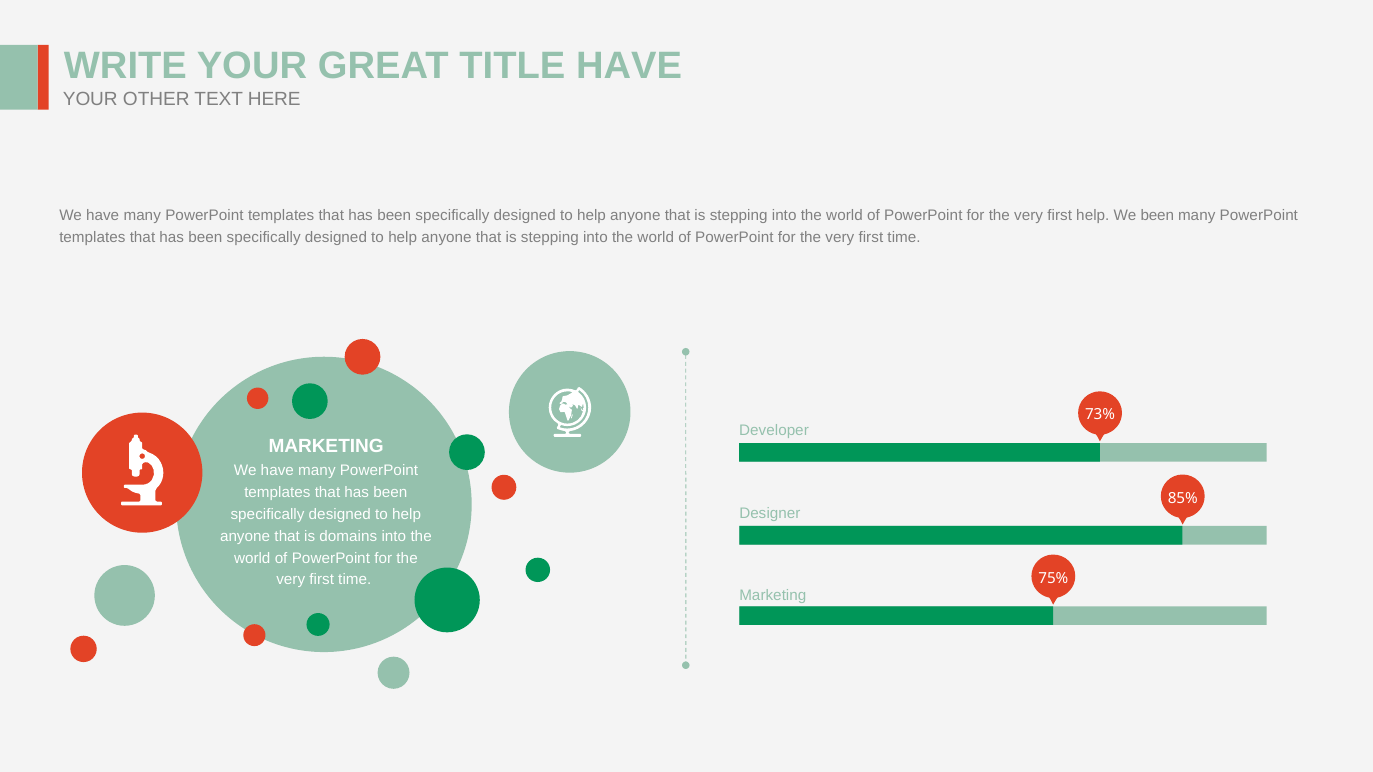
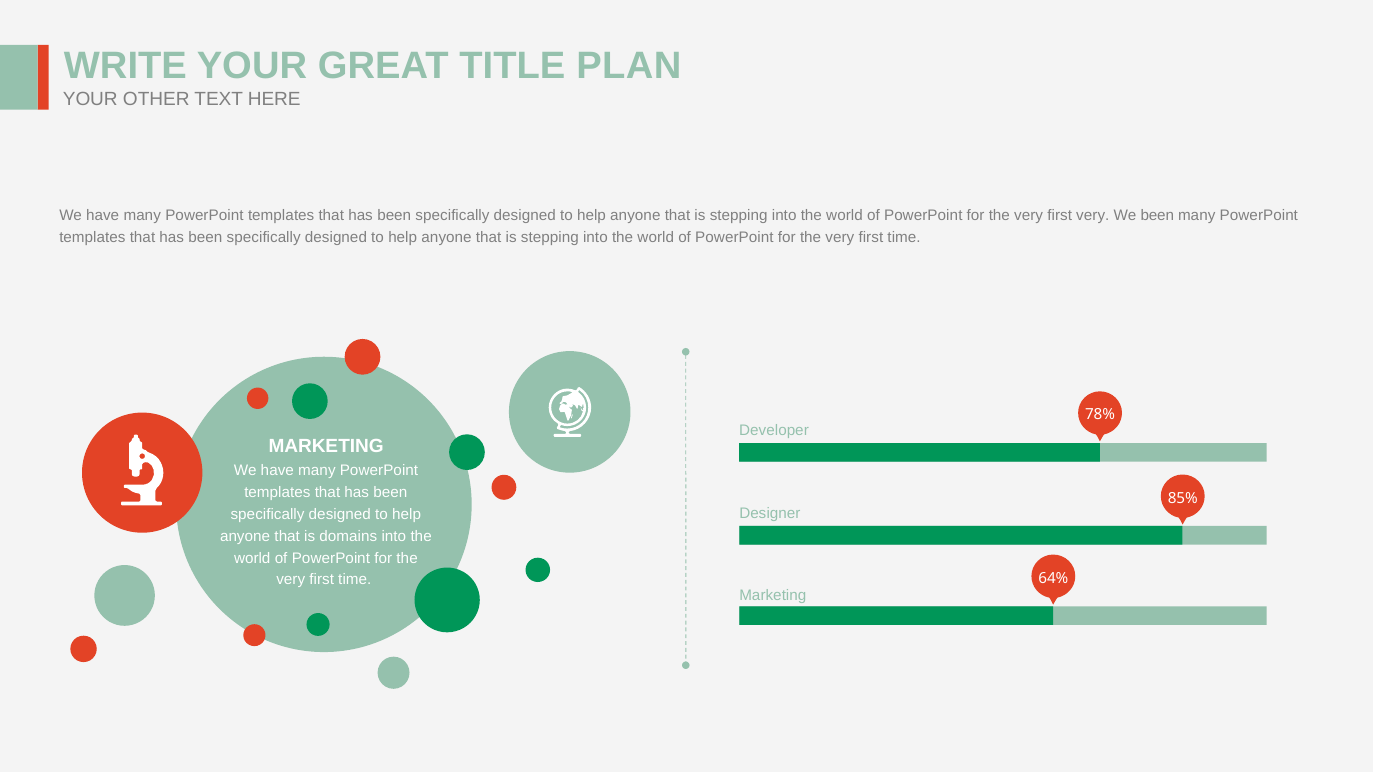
TITLE HAVE: HAVE -> PLAN
first help: help -> very
73%: 73% -> 78%
75%: 75% -> 64%
